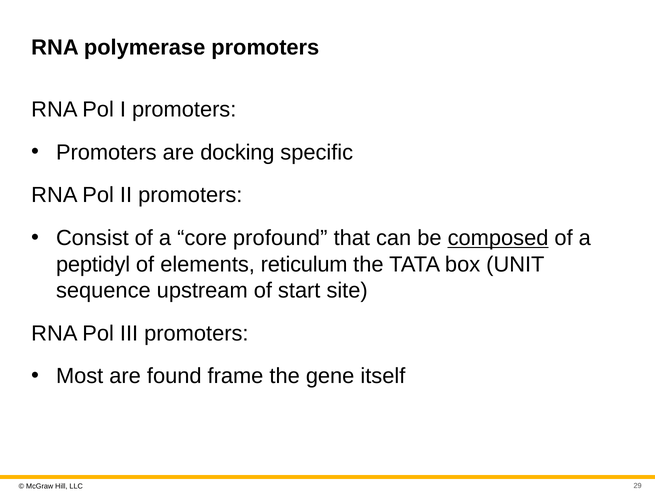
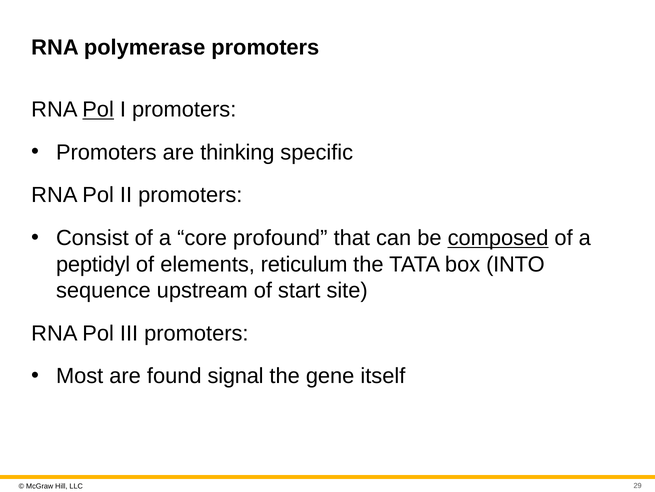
Pol at (98, 109) underline: none -> present
docking: docking -> thinking
UNIT: UNIT -> INTO
frame: frame -> signal
